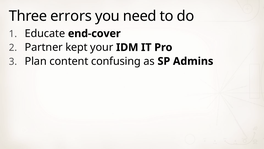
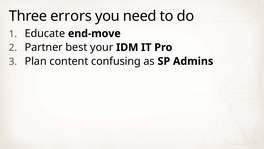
end-cover: end-cover -> end-move
kept: kept -> best
